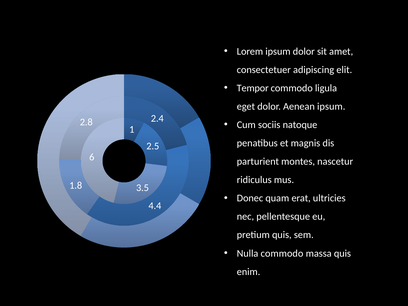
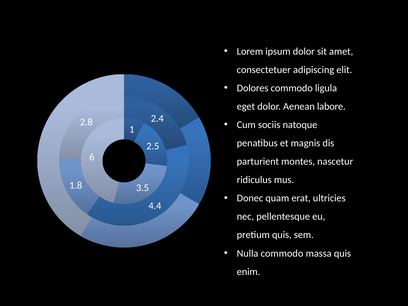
Tempor: Tempor -> Dolores
Aenean ipsum: ipsum -> labore
